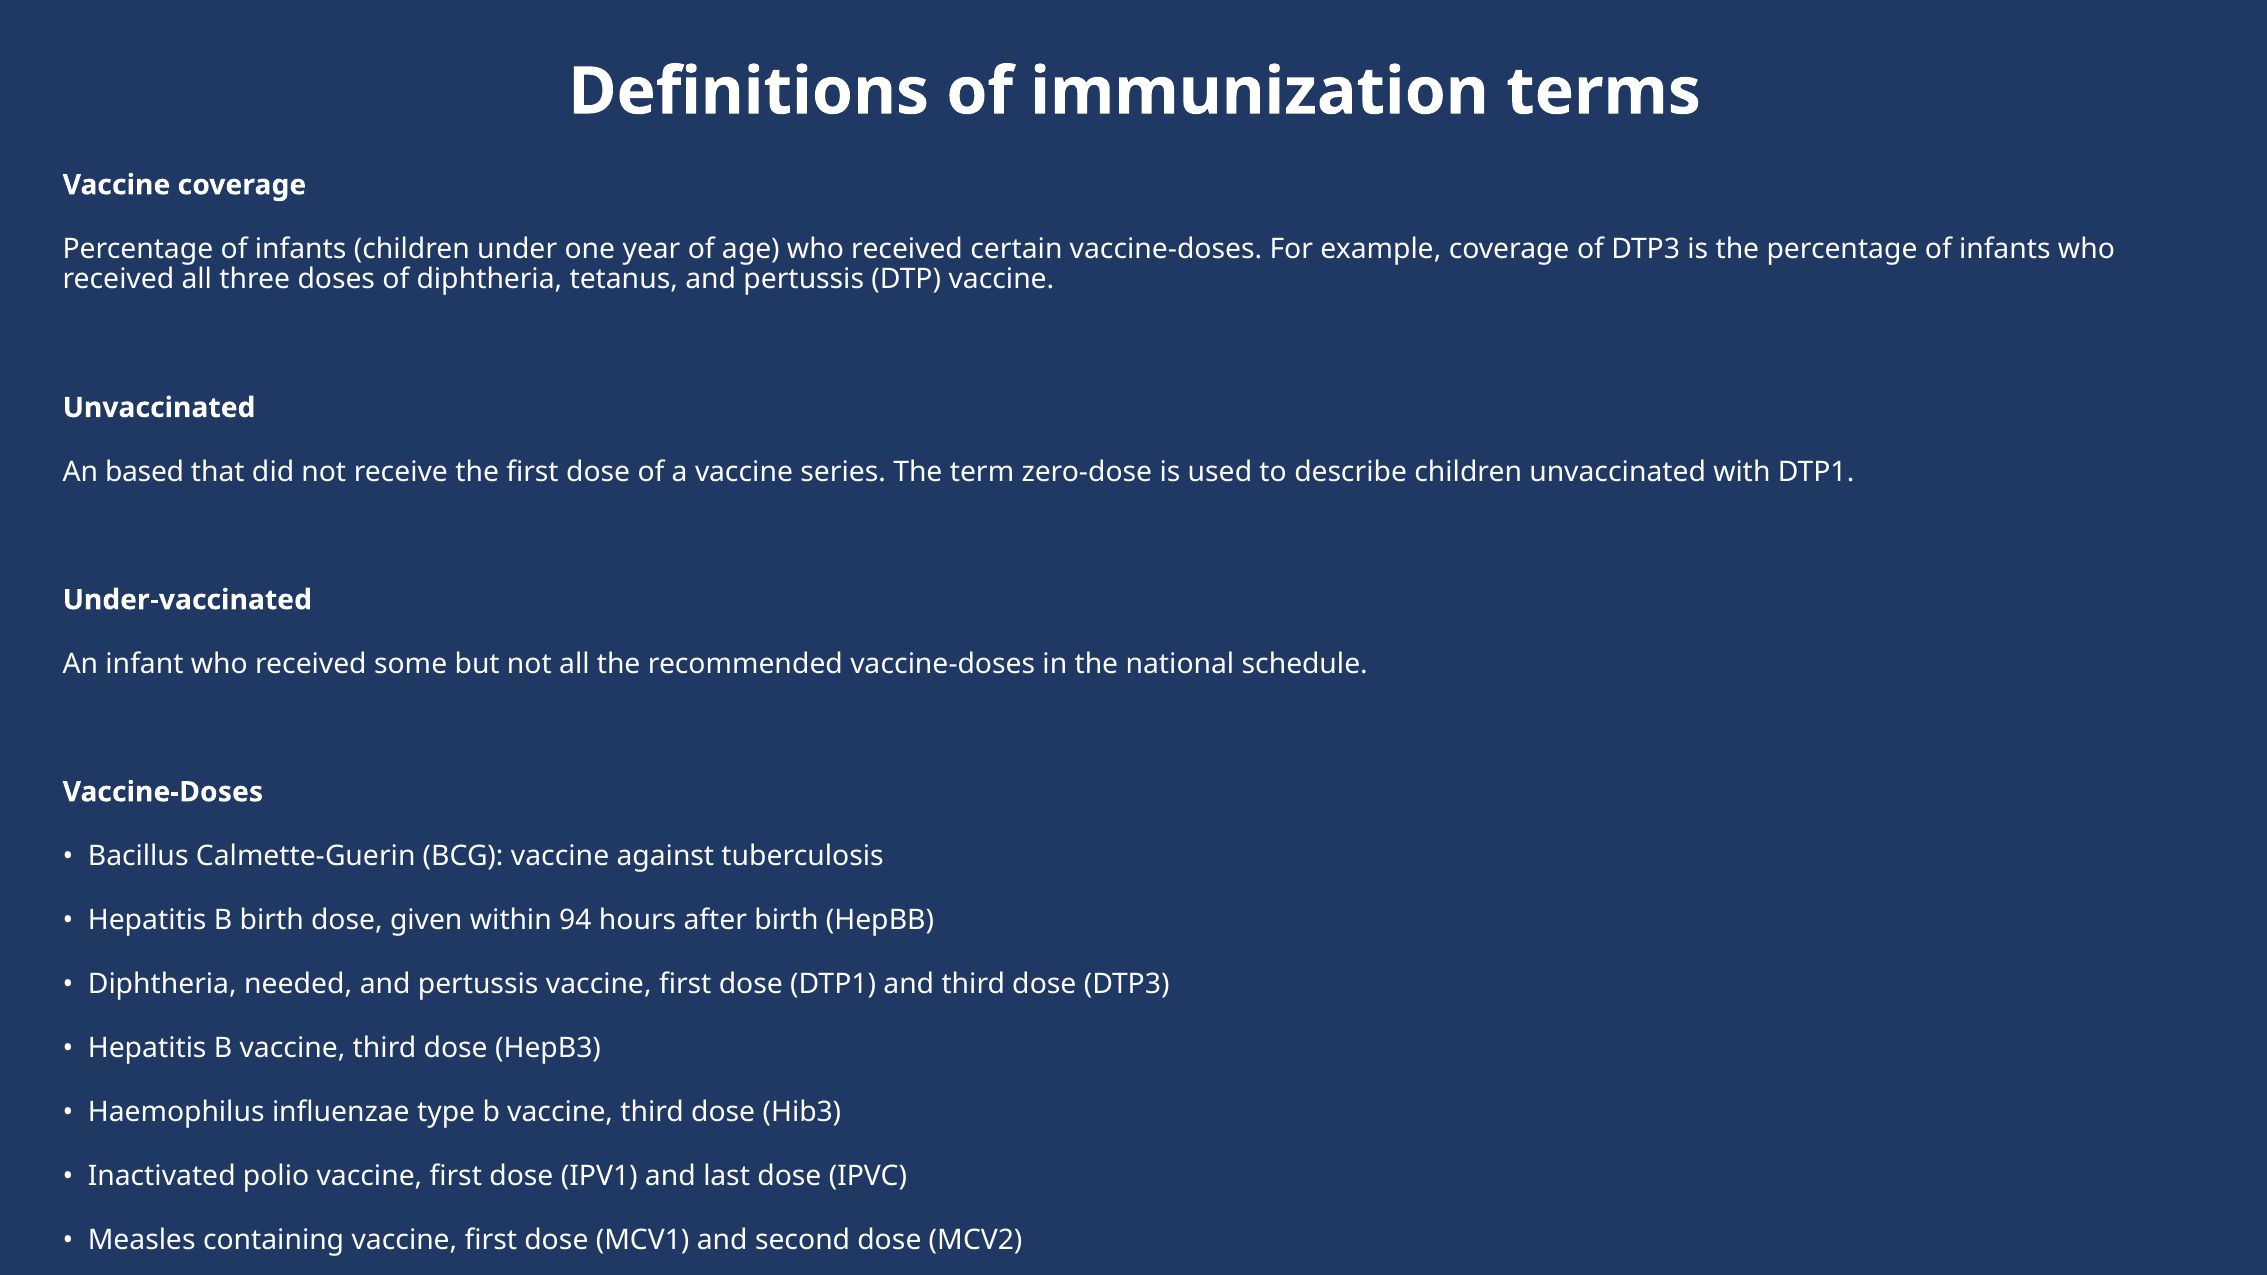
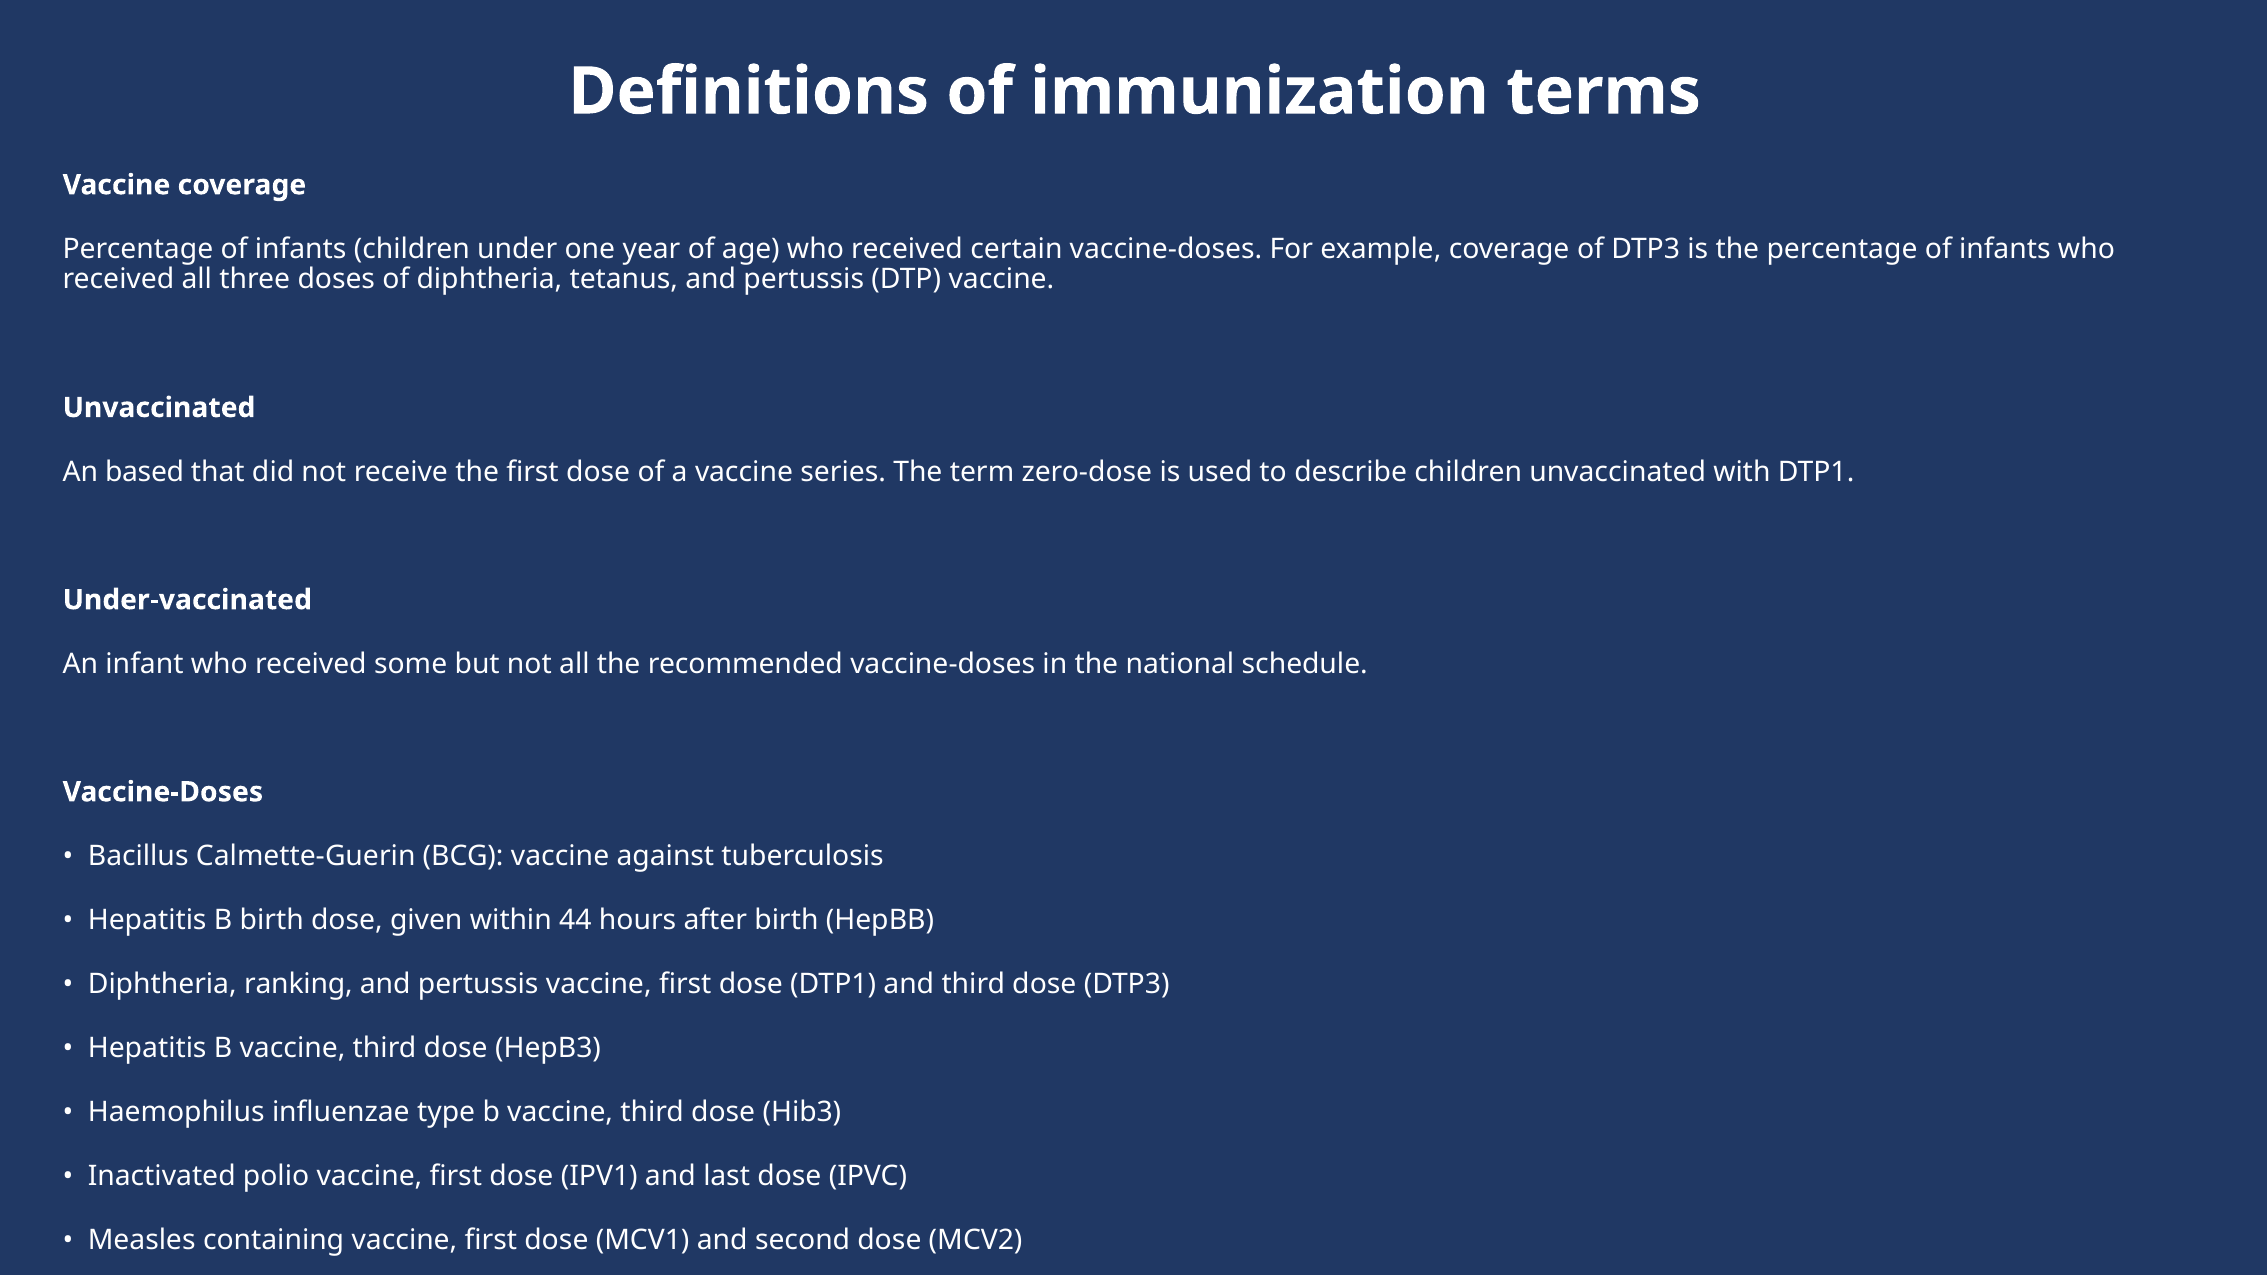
94: 94 -> 44
needed: needed -> ranking
